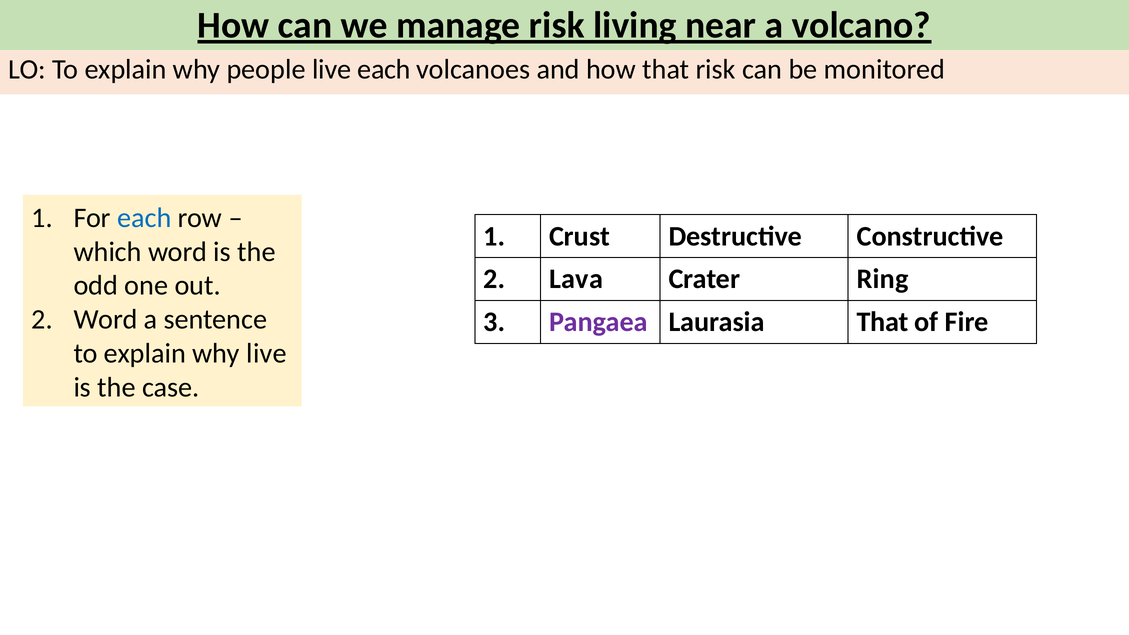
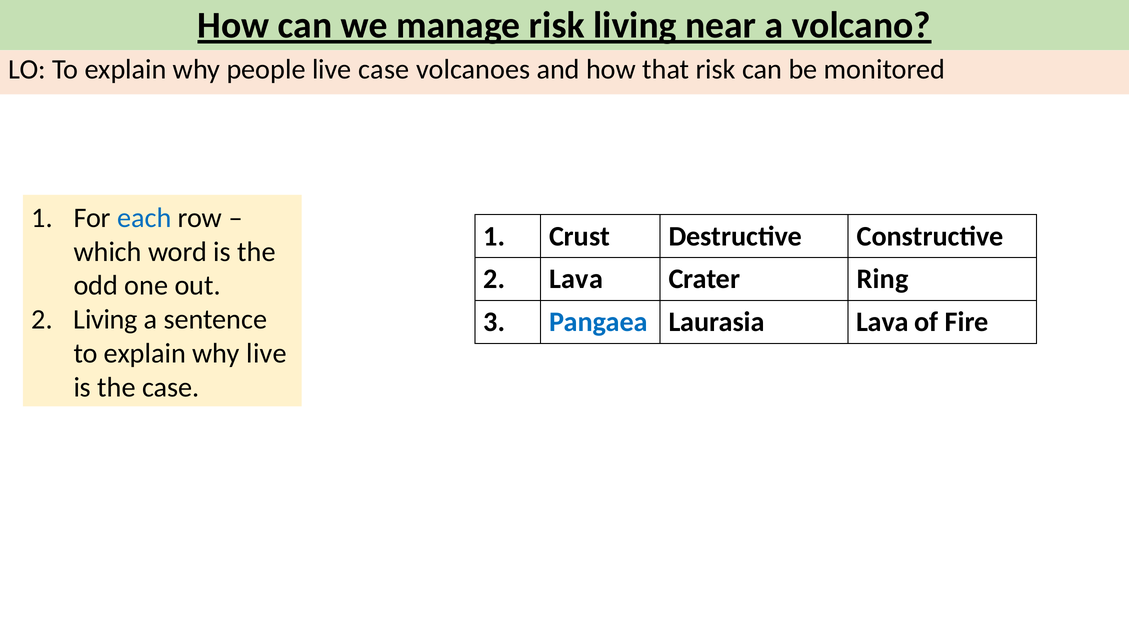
live each: each -> case
2 Word: Word -> Living
Pangaea colour: purple -> blue
Laurasia That: That -> Lava
